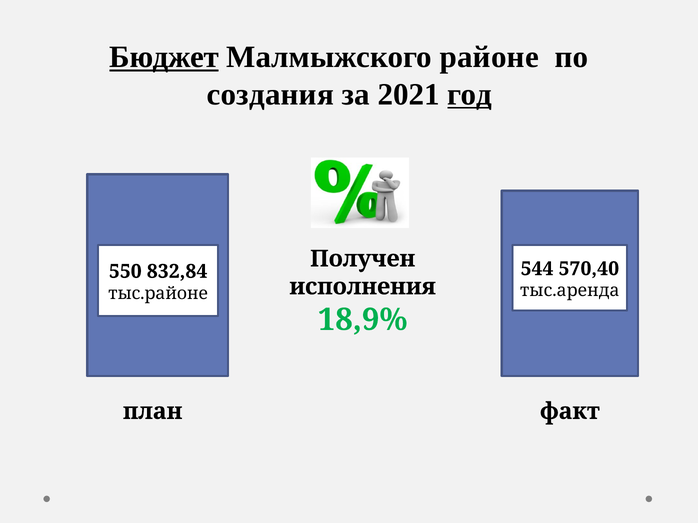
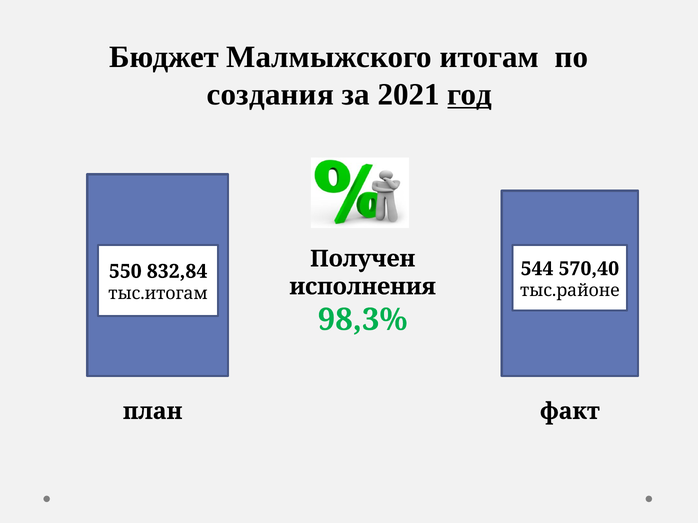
Бюджет underline: present -> none
районе: районе -> итогам
тыс.аренда: тыс.аренда -> тыс.районе
тыс.районе: тыс.районе -> тыс.итогам
18,9%: 18,9% -> 98,3%
